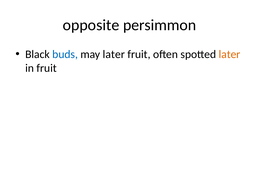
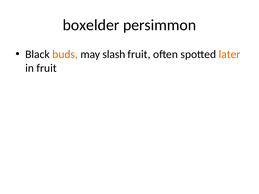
opposite: opposite -> boxelder
buds colour: blue -> orange
may later: later -> slash
